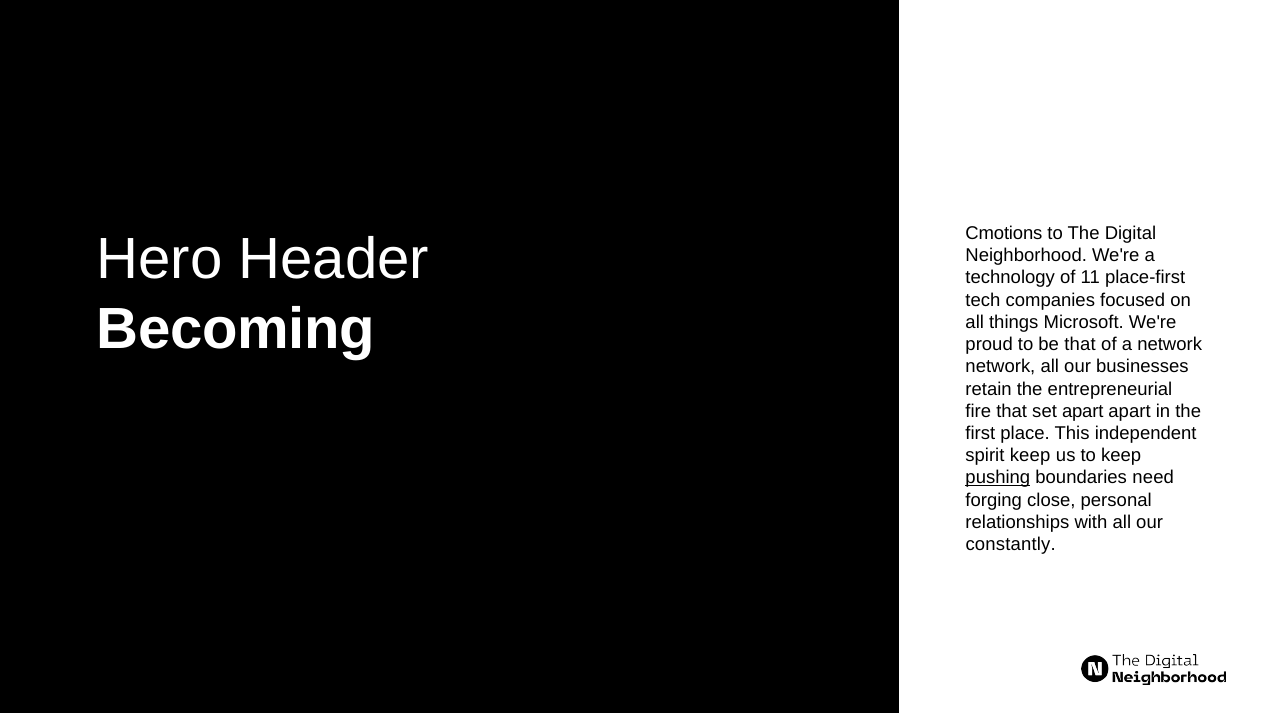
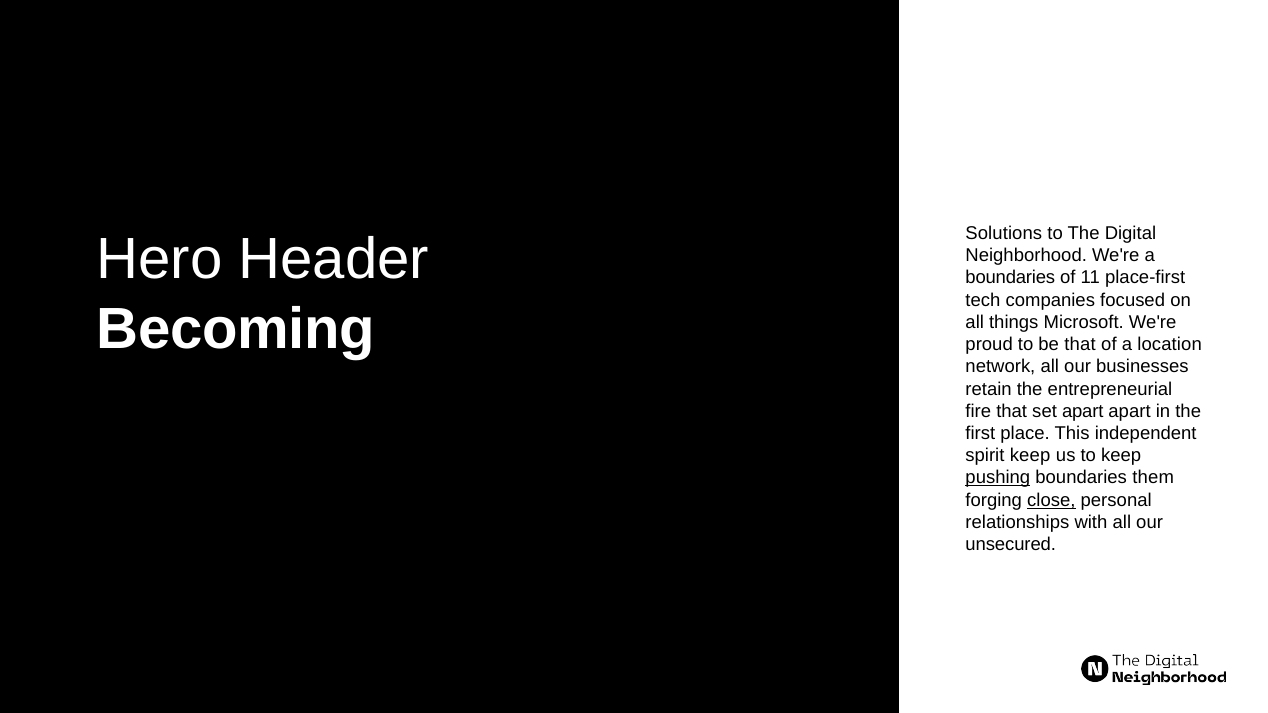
Cmotions: Cmotions -> Solutions
technology at (1010, 278): technology -> boundaries
a network: network -> location
need: need -> them
close underline: none -> present
constantly: constantly -> unsecured
